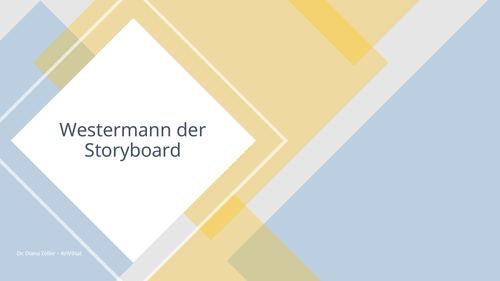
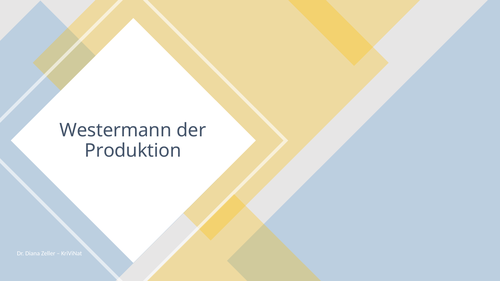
Storyboard: Storyboard -> Produktion
